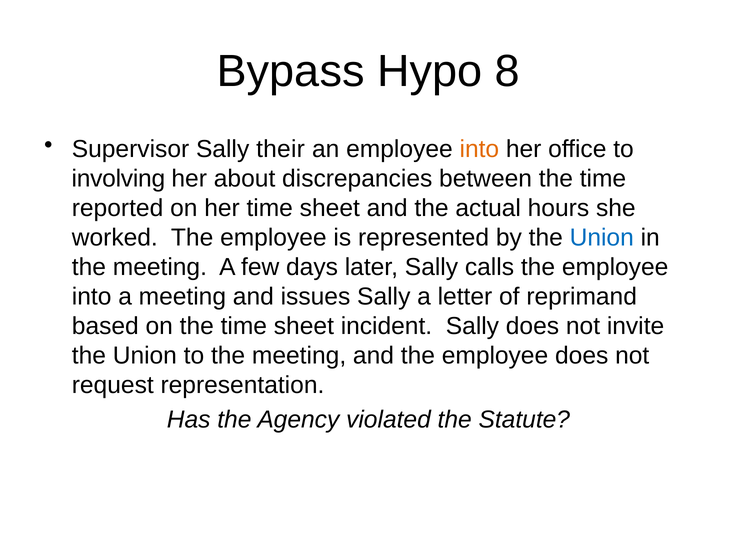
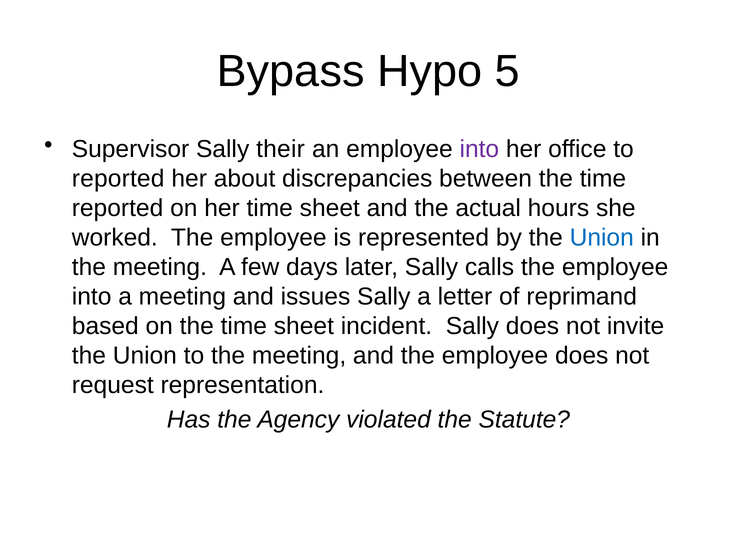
8: 8 -> 5
into at (479, 149) colour: orange -> purple
involving at (118, 179): involving -> reported
